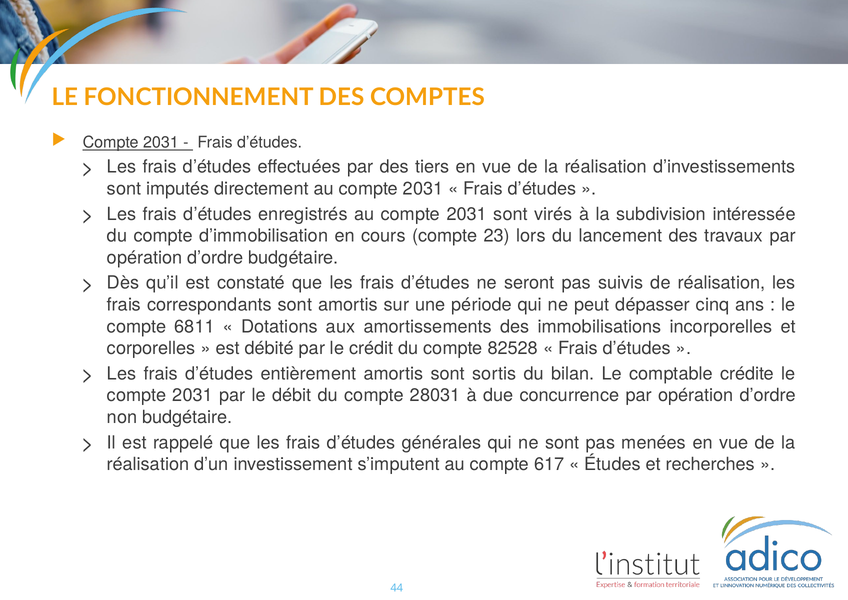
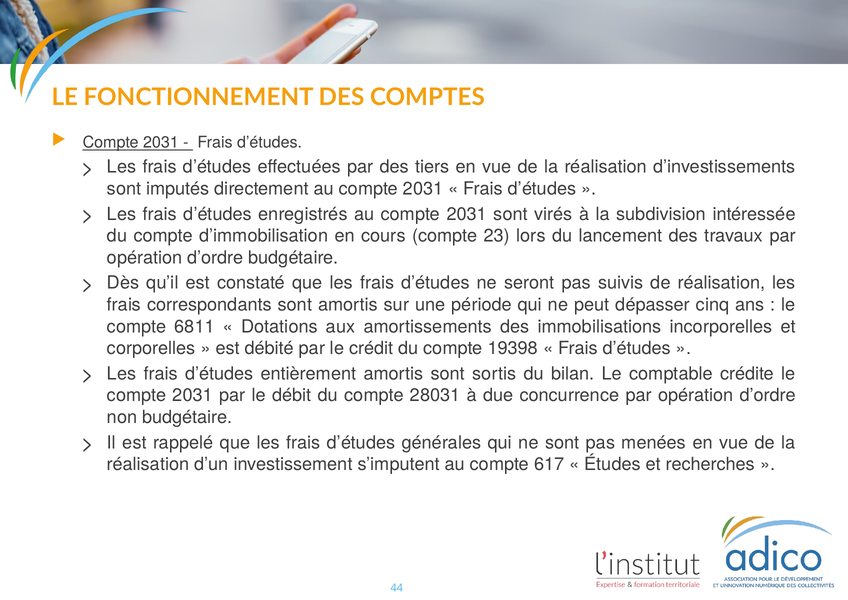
82528: 82528 -> 19398
